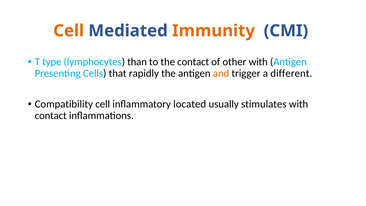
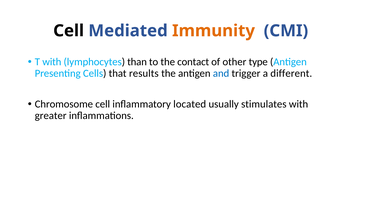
Cell at (69, 31) colour: orange -> black
T type: type -> with
other with: with -> type
rapidly: rapidly -> results
and colour: orange -> blue
Compatibility: Compatibility -> Chromosome
contact at (51, 116): contact -> greater
